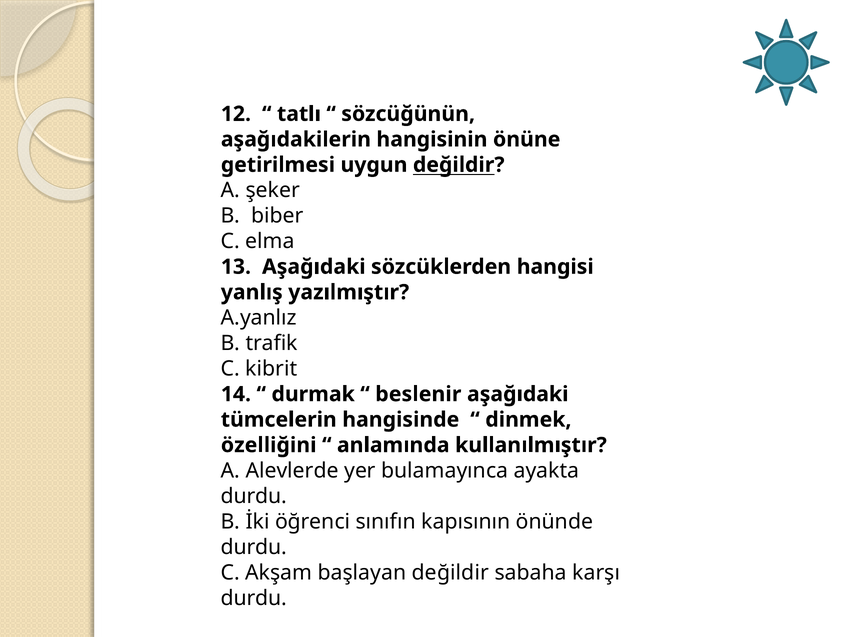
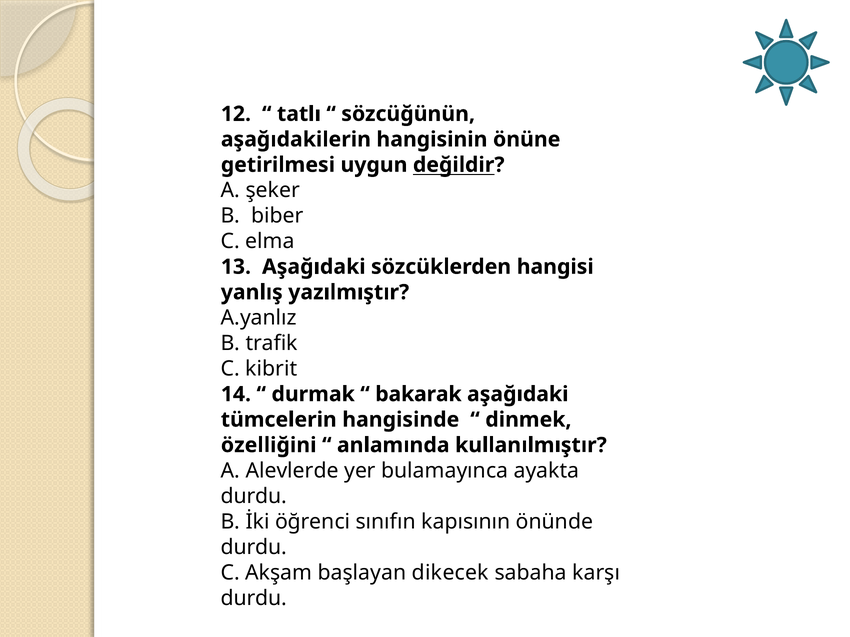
beslenir: beslenir -> bakarak
başlayan değildir: değildir -> dikecek
